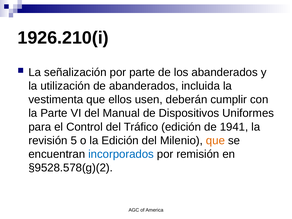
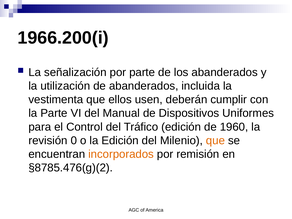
1926.210(i: 1926.210(i -> 1966.200(i
1941: 1941 -> 1960
5: 5 -> 0
incorporados colour: blue -> orange
§9528.578(g)(2: §9528.578(g)(2 -> §8785.476(g)(2
